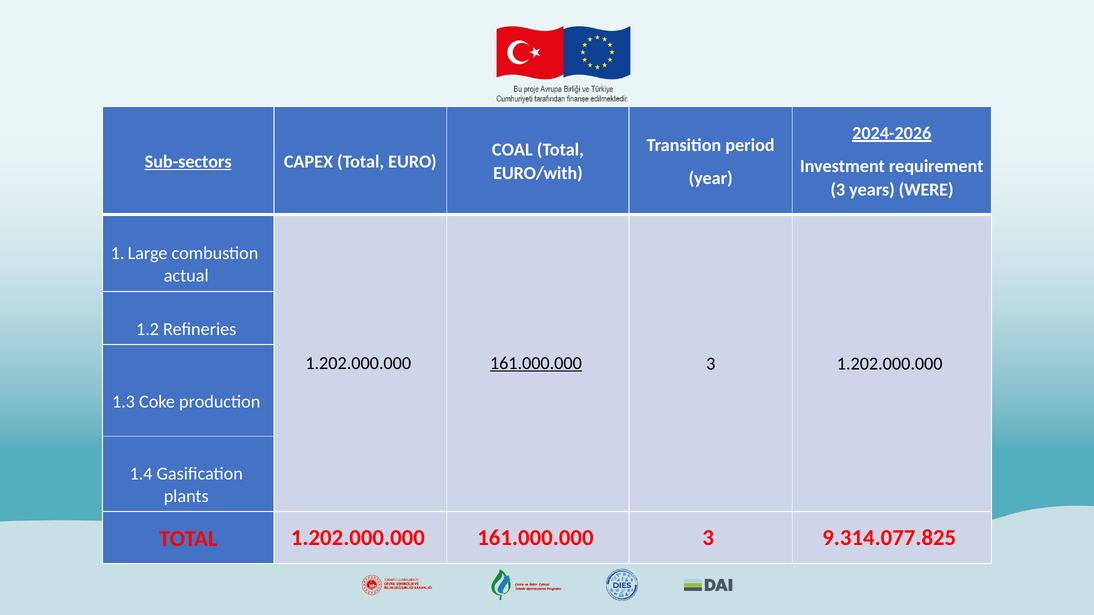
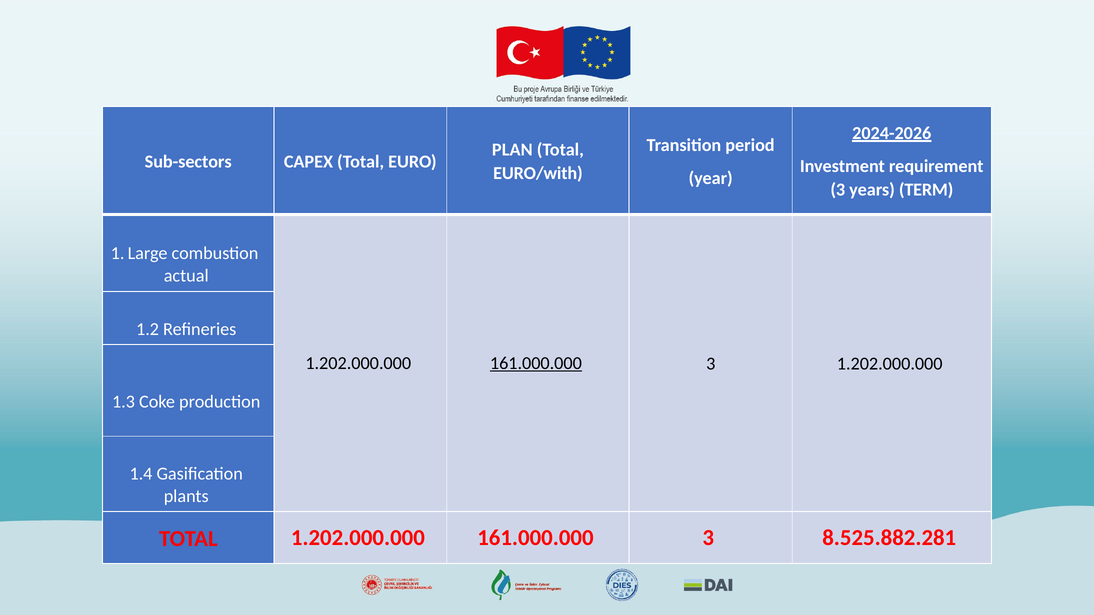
COAL: COAL -> PLAN
Sub-sectors underline: present -> none
WERE: WERE -> TERM
9.314.077.825: 9.314.077.825 -> 8.525.882.281
